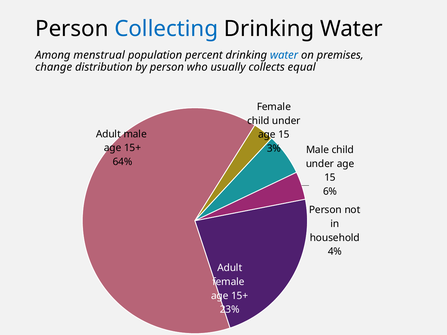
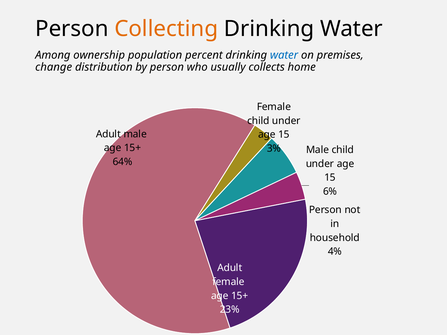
Collecting colour: blue -> orange
menstrual: menstrual -> ownership
equal: equal -> home
